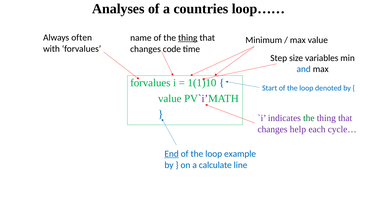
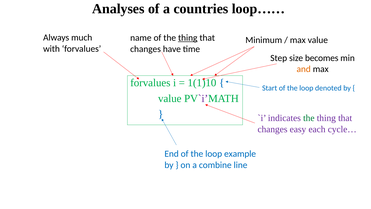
often: often -> much
code: code -> have
variables: variables -> becomes
and colour: blue -> orange
help: help -> easy
End underline: present -> none
calculate: calculate -> combine
